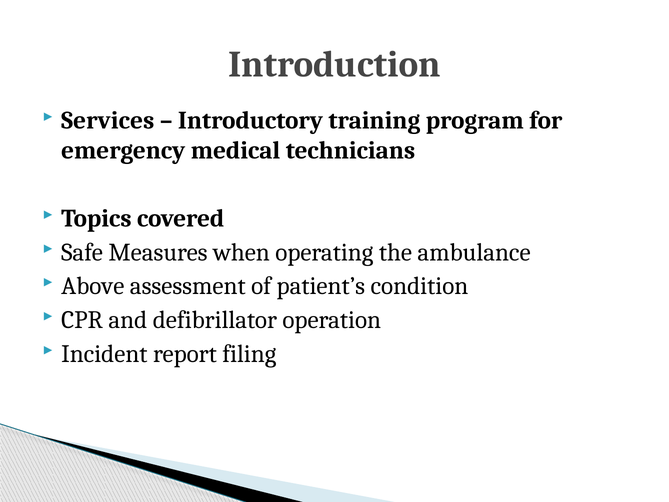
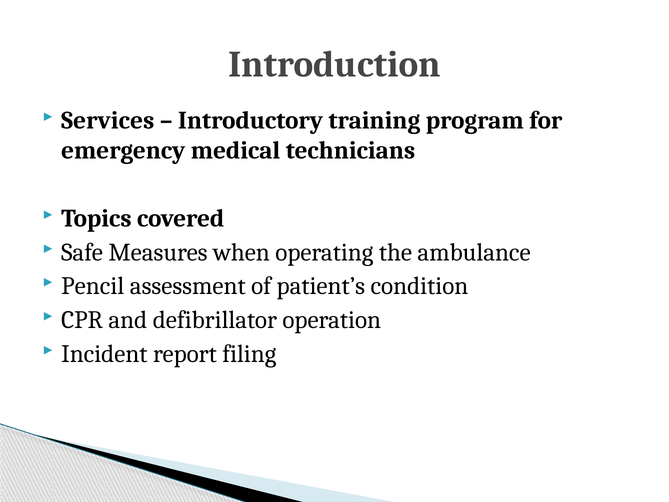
Above: Above -> Pencil
